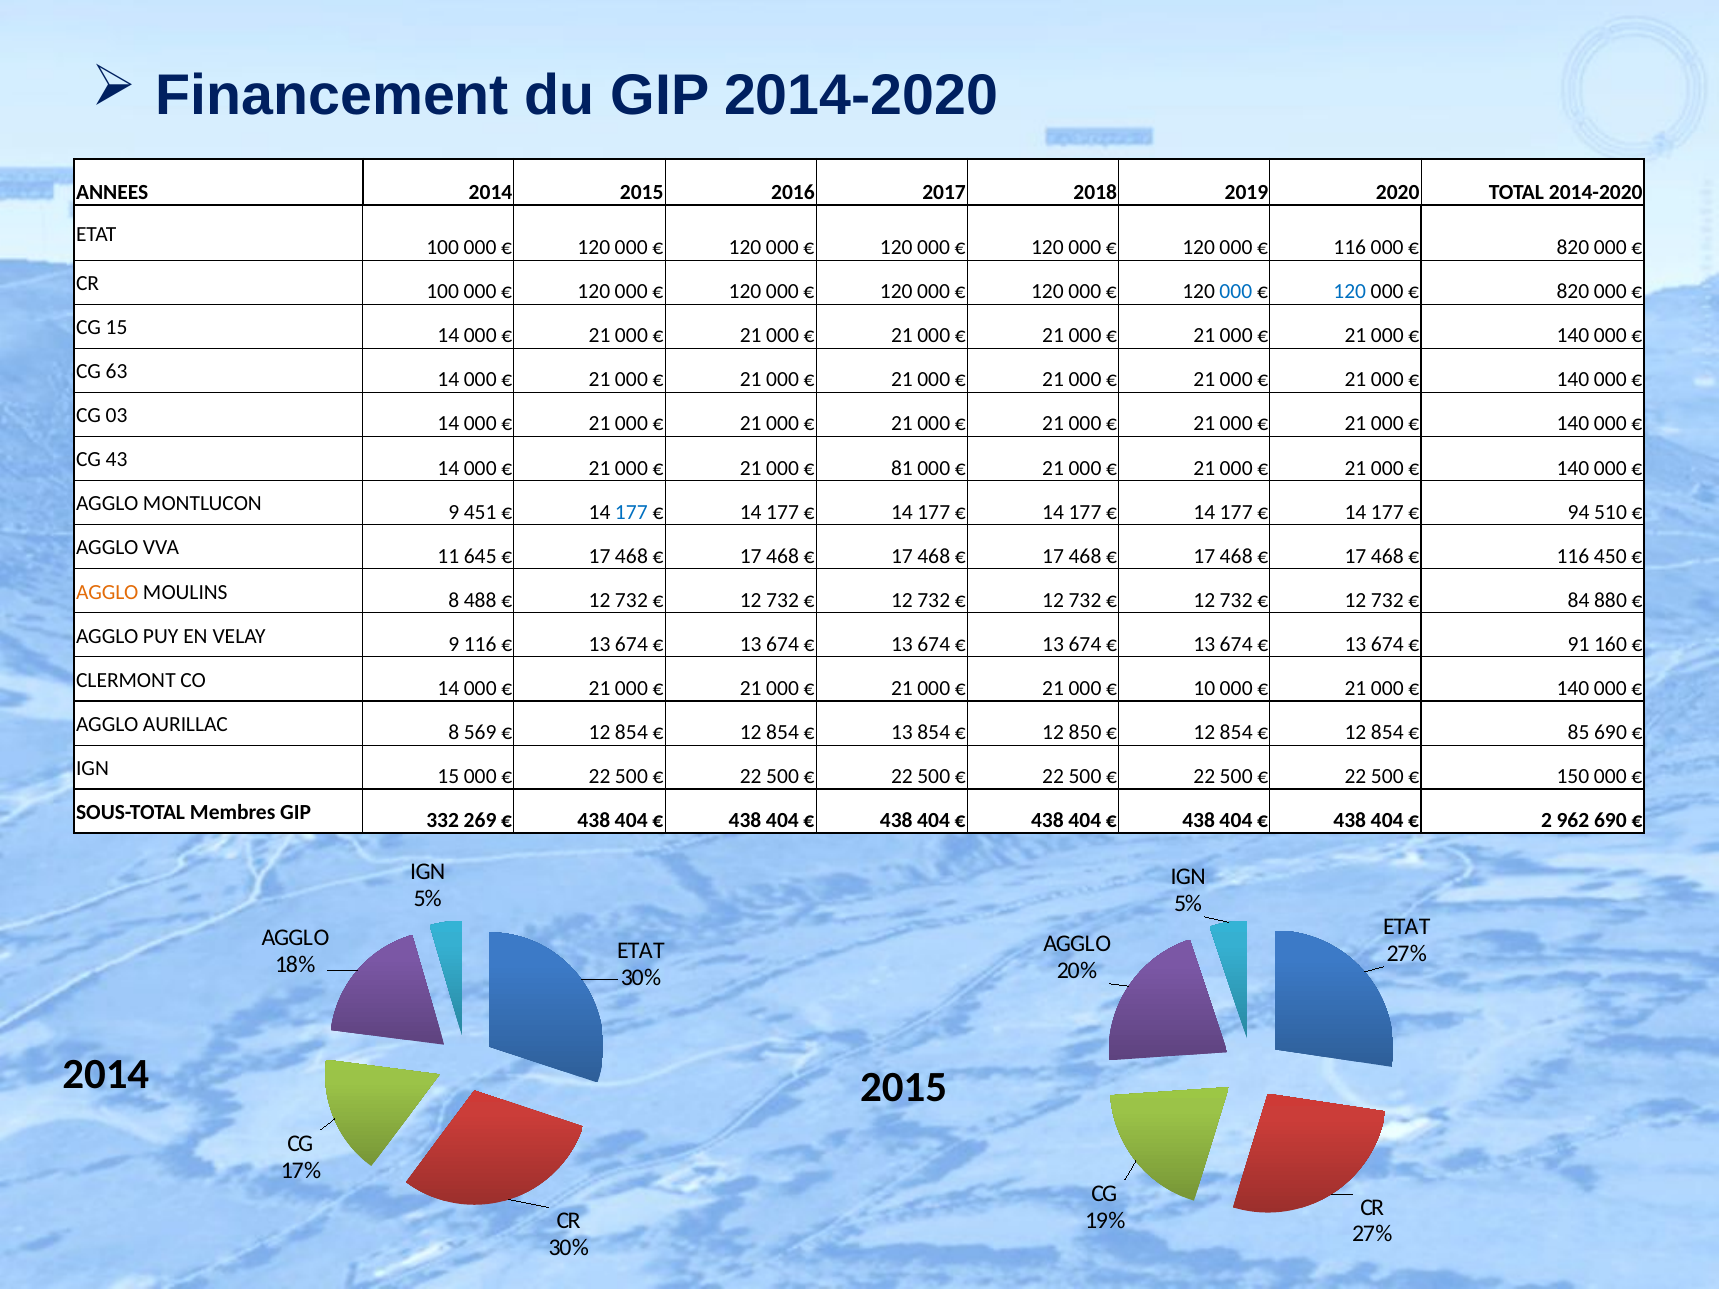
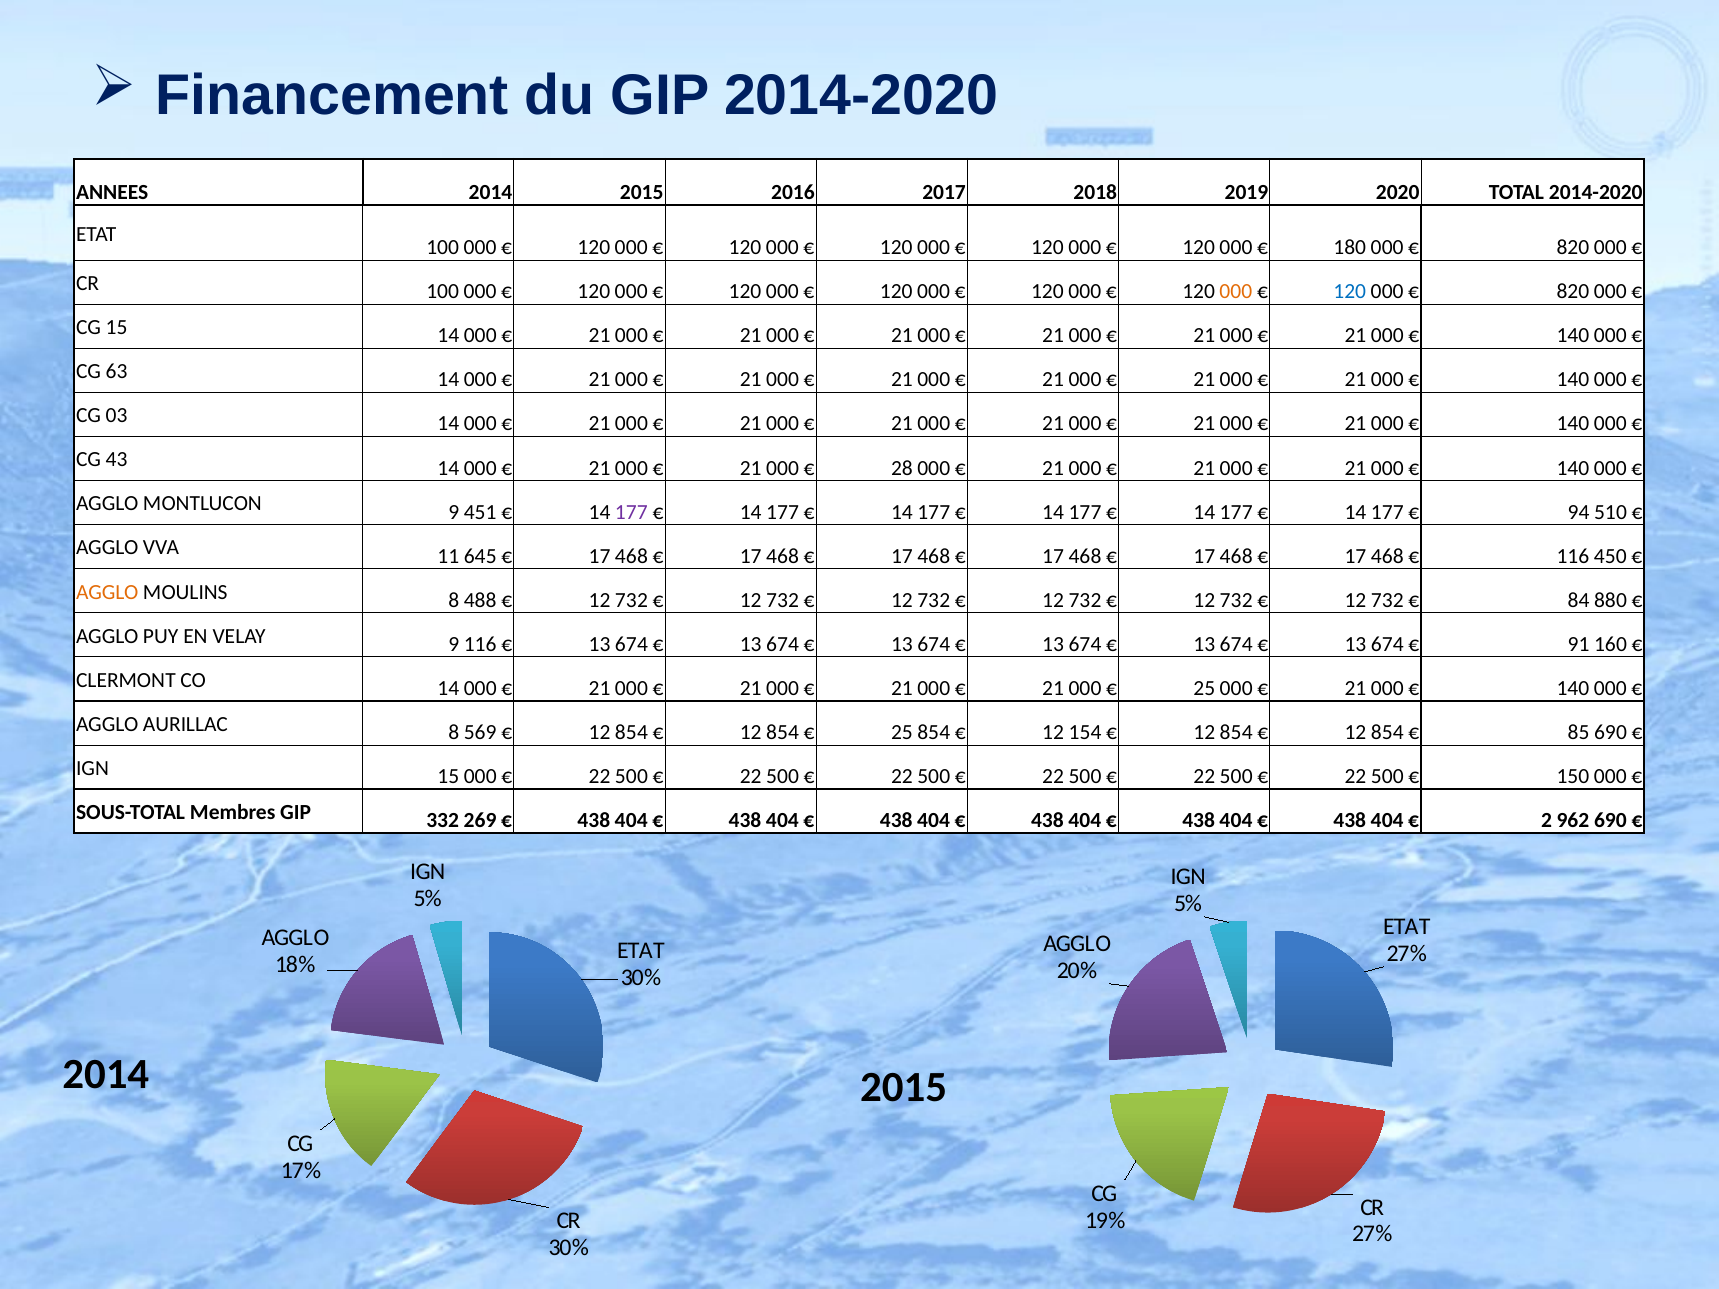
116 at (1350, 248): 116 -> 180
000 at (1236, 292) colour: blue -> orange
81: 81 -> 28
177 at (631, 512) colour: blue -> purple
10 at (1204, 688): 10 -> 25
13 at (902, 732): 13 -> 25
850: 850 -> 154
